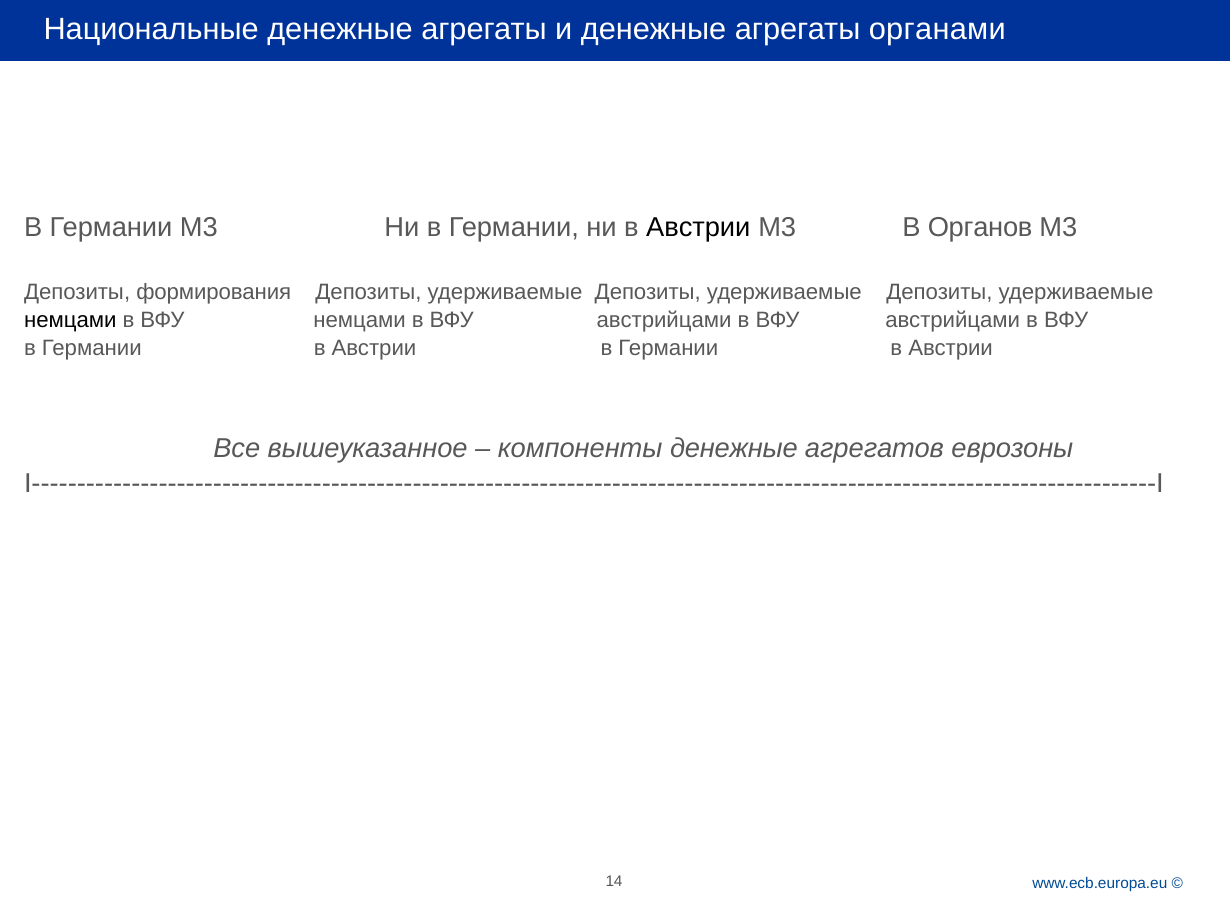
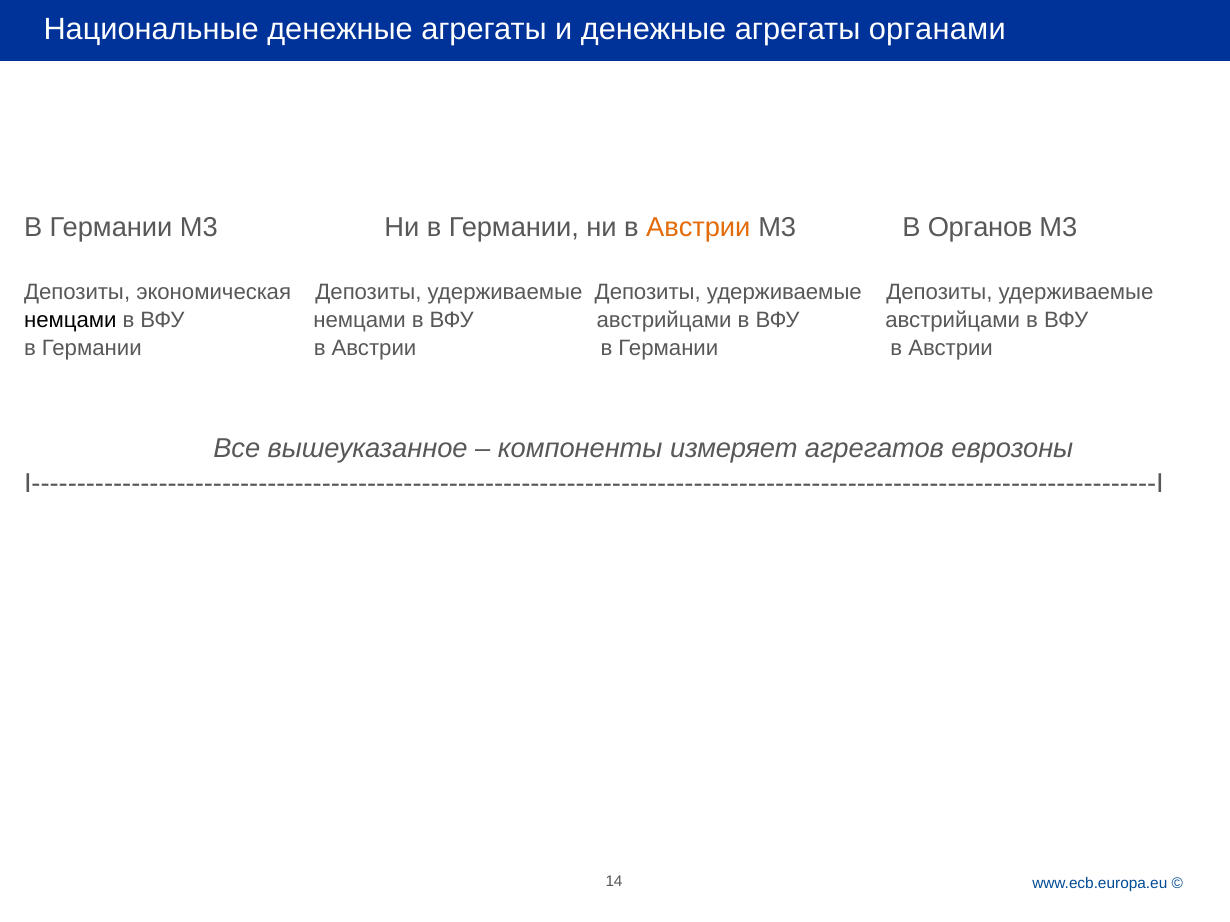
Австрии at (698, 227) colour: black -> orange
формирования: формирования -> экономическая
компоненты денежные: денежные -> измеряет
